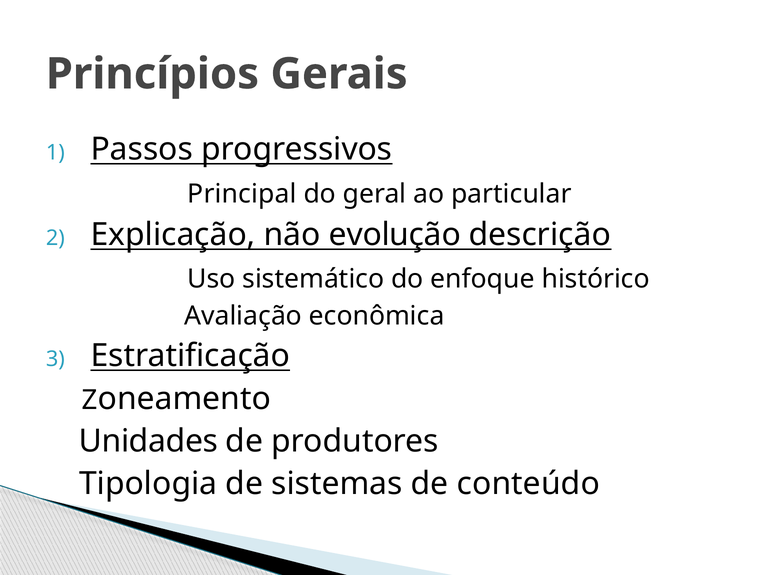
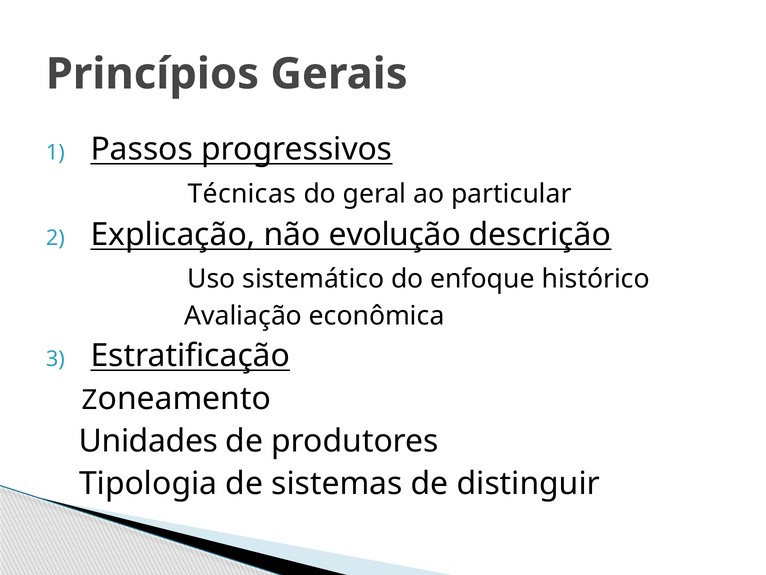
Principal: Principal -> Técnicas
conteúdo: conteúdo -> distinguir
